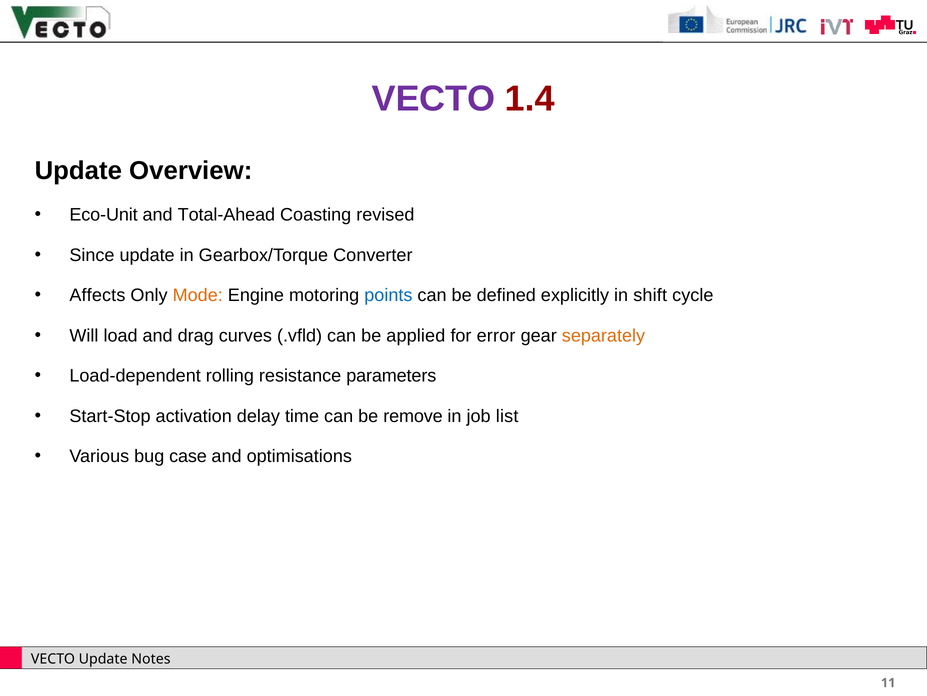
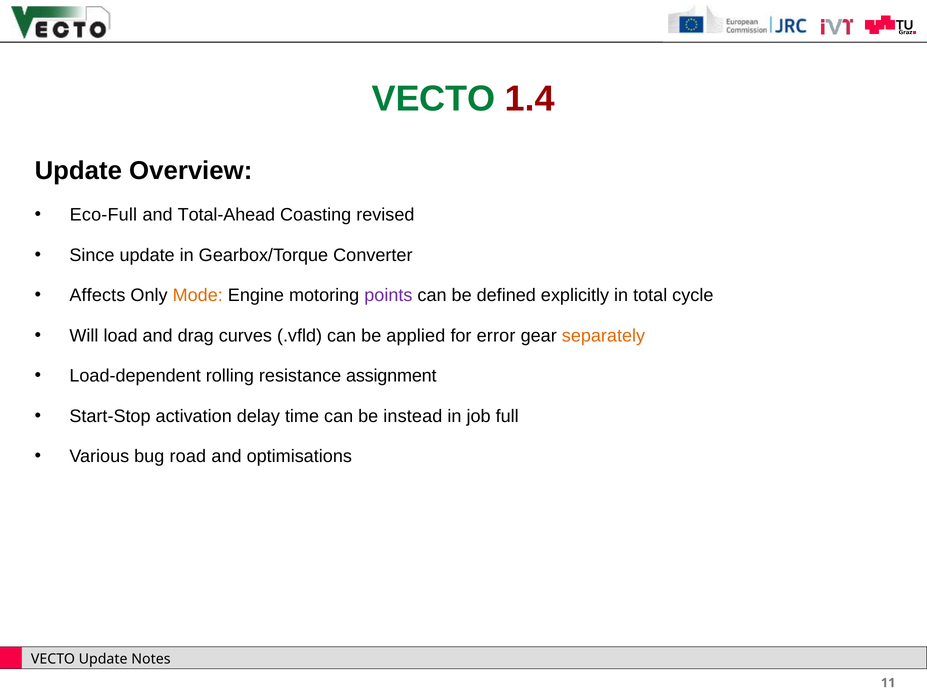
VECTO at (433, 99) colour: purple -> green
Eco-Unit: Eco-Unit -> Eco-Full
points colour: blue -> purple
shift: shift -> total
parameters: parameters -> assignment
remove: remove -> instead
list: list -> full
case: case -> road
